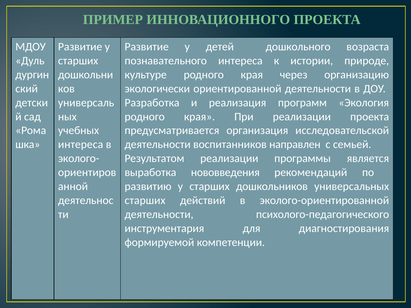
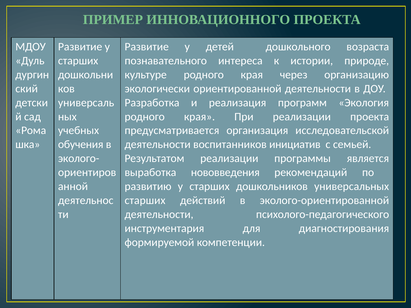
интереса at (81, 145): интереса -> обучения
направлен: направлен -> инициатив
